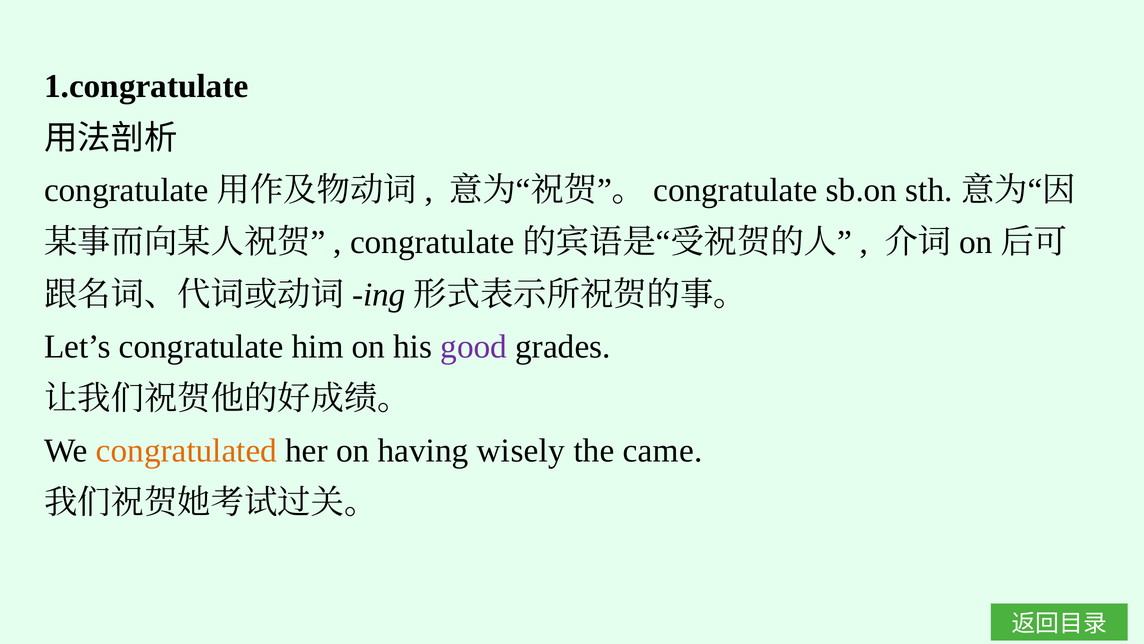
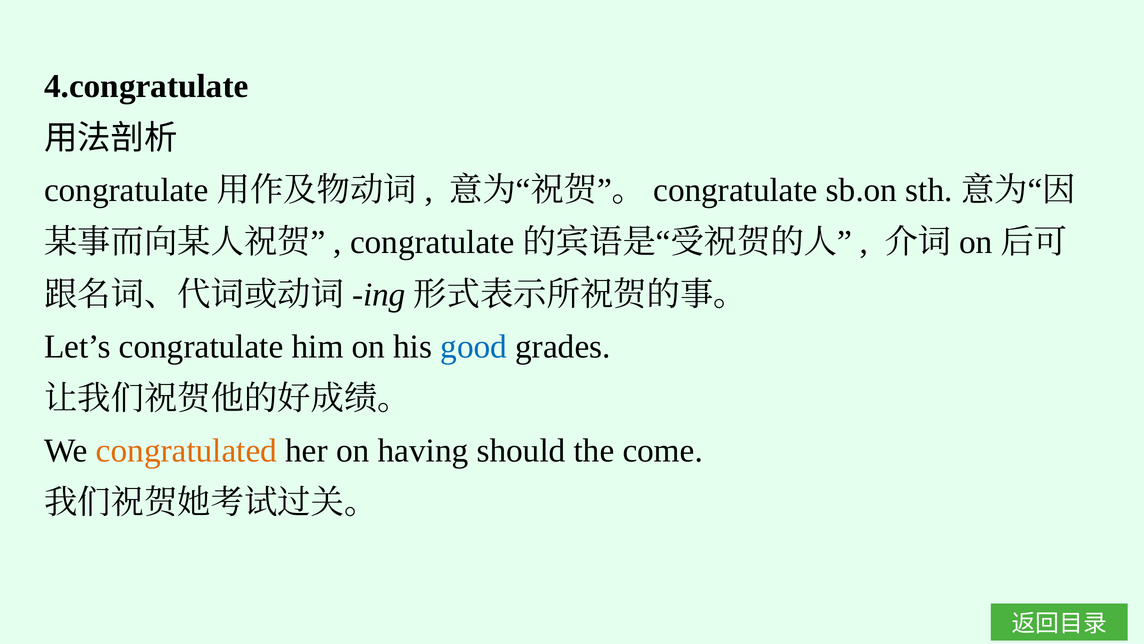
1.congratulate: 1.congratulate -> 4.congratulate
good colour: purple -> blue
wisely: wisely -> should
came: came -> come
